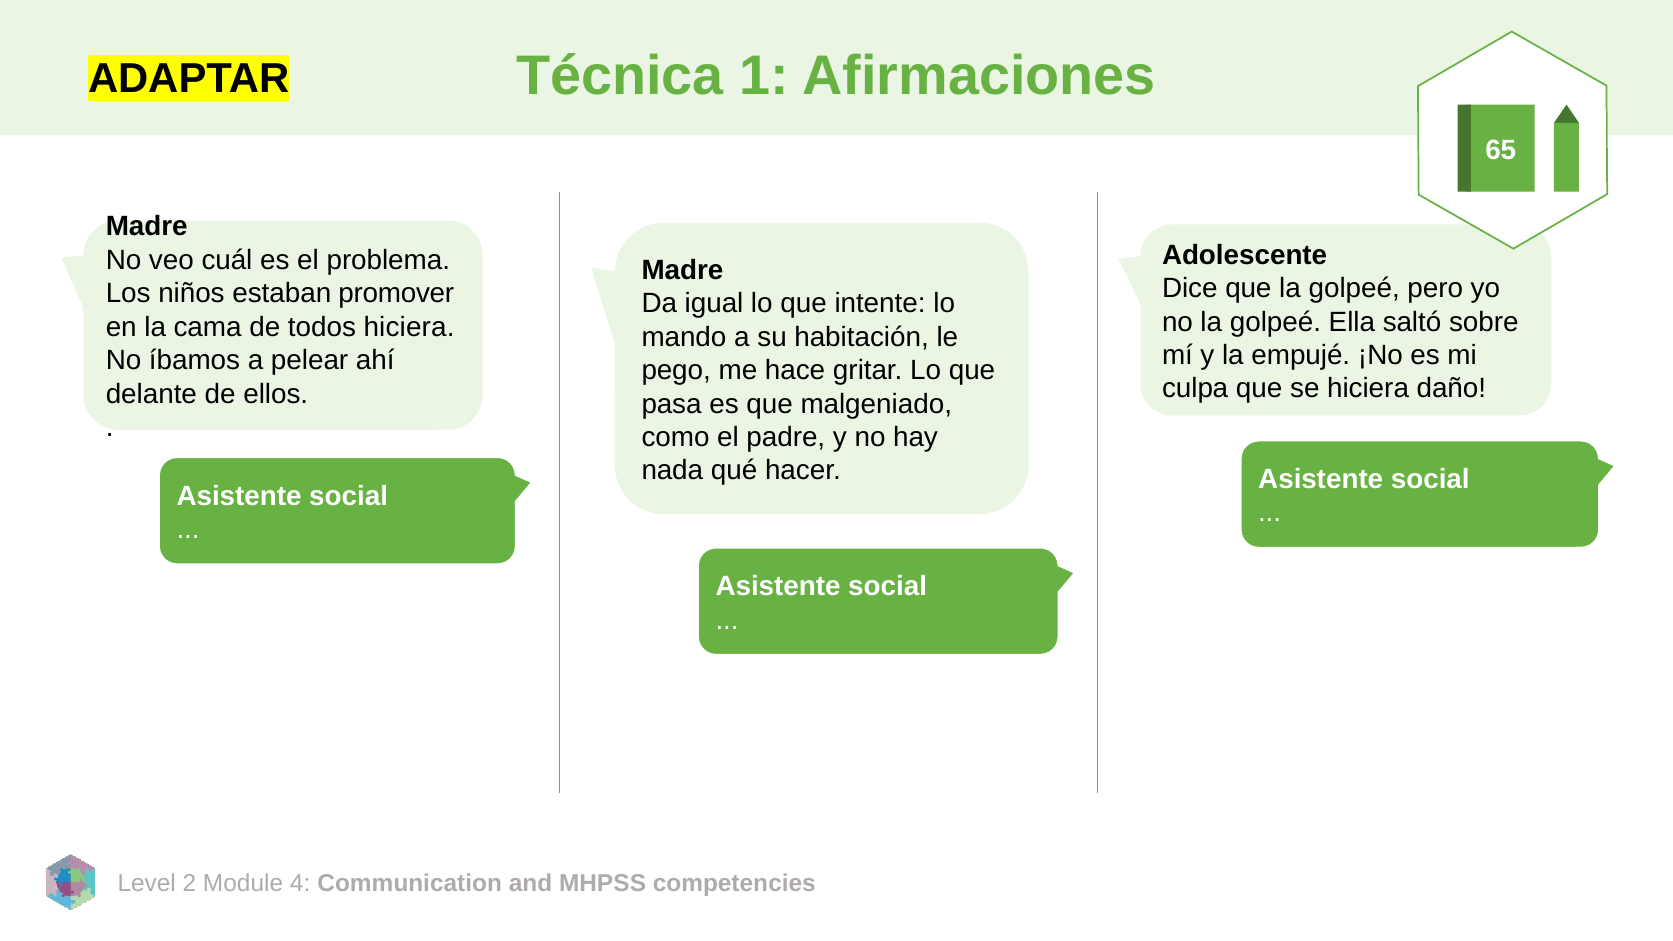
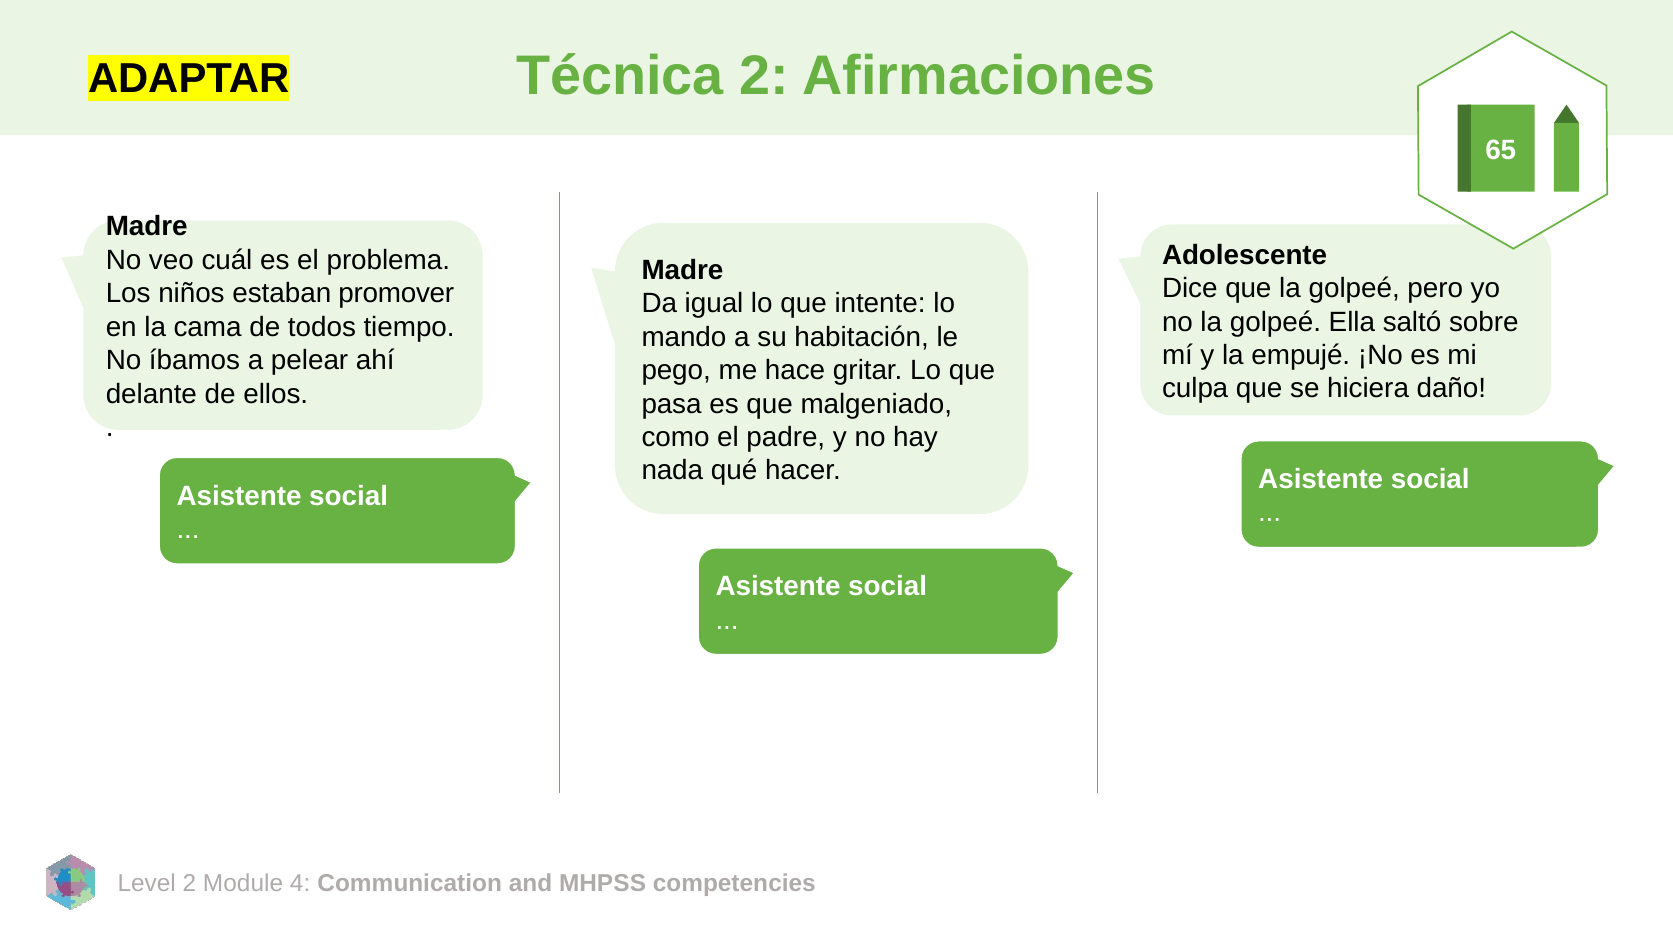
Técnica 1: 1 -> 2
todos hiciera: hiciera -> tiempo
